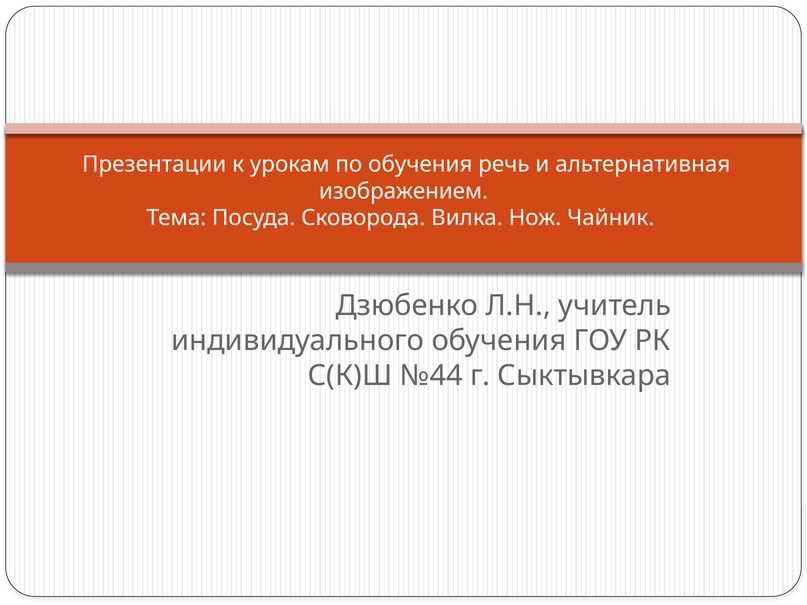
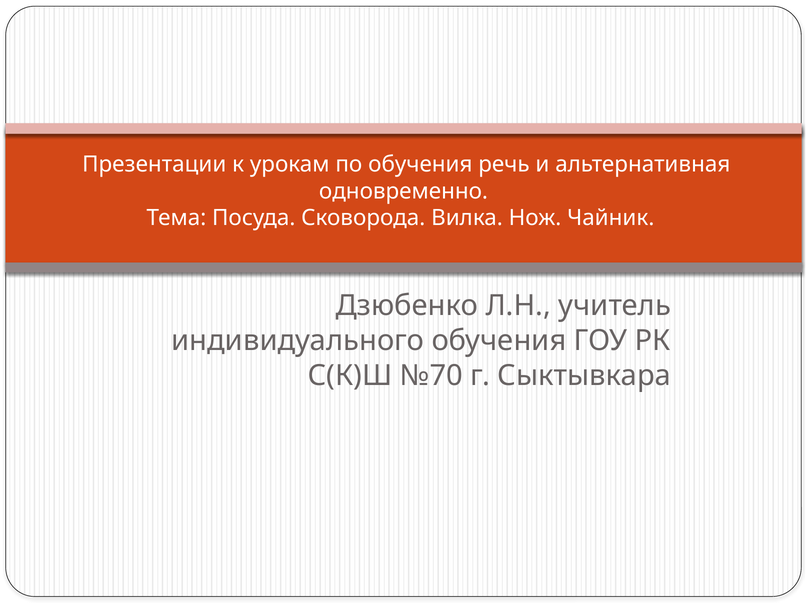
изображением: изображением -> одновременно
№44: №44 -> №70
